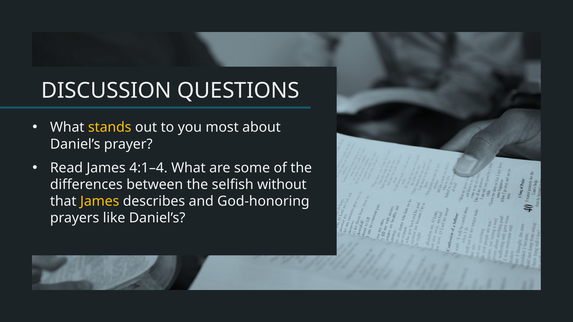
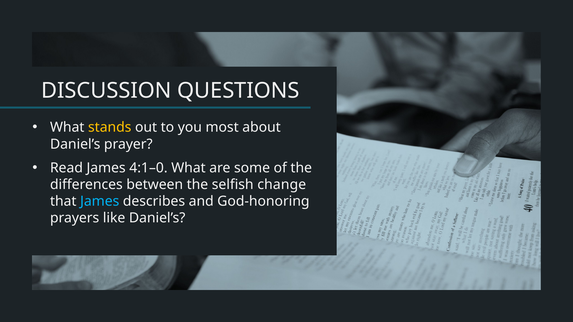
4:1–4: 4:1–4 -> 4:1–0
without: without -> change
James at (100, 202) colour: yellow -> light blue
